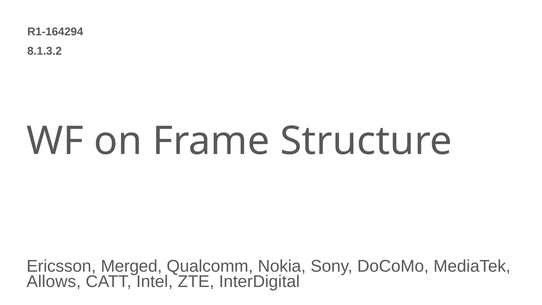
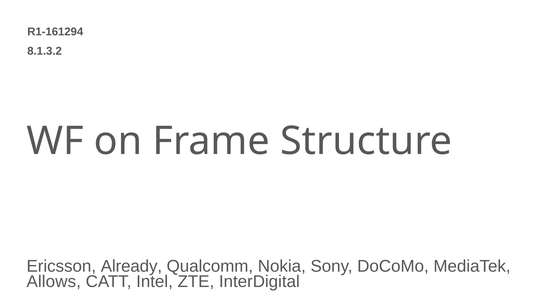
R1-164294: R1-164294 -> R1-161294
Merged: Merged -> Already
